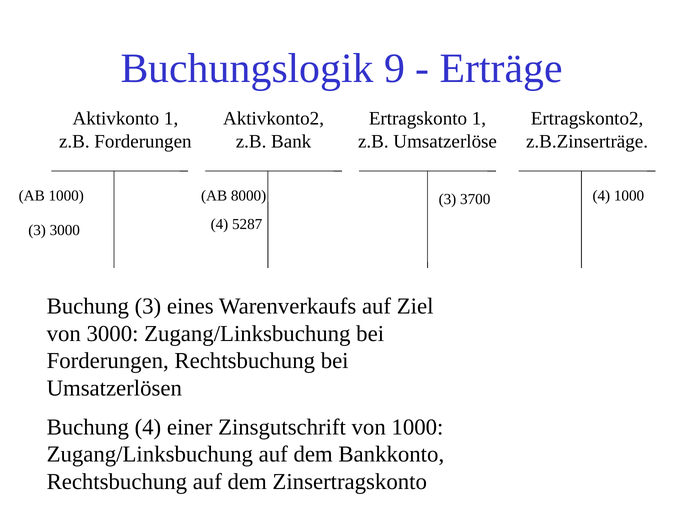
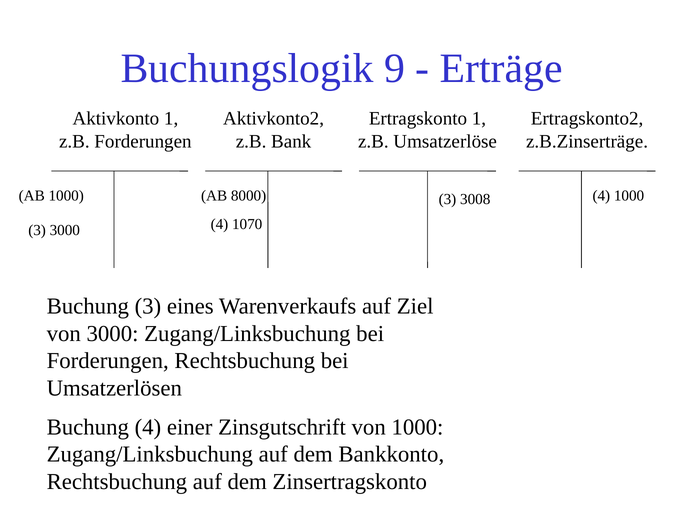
3700: 3700 -> 3008
5287: 5287 -> 1070
